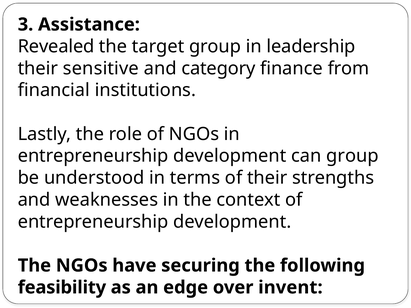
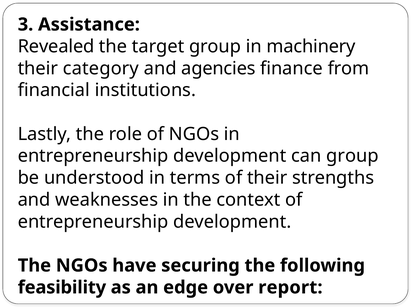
leadership: leadership -> machinery
sensitive: sensitive -> category
category: category -> agencies
invent: invent -> report
